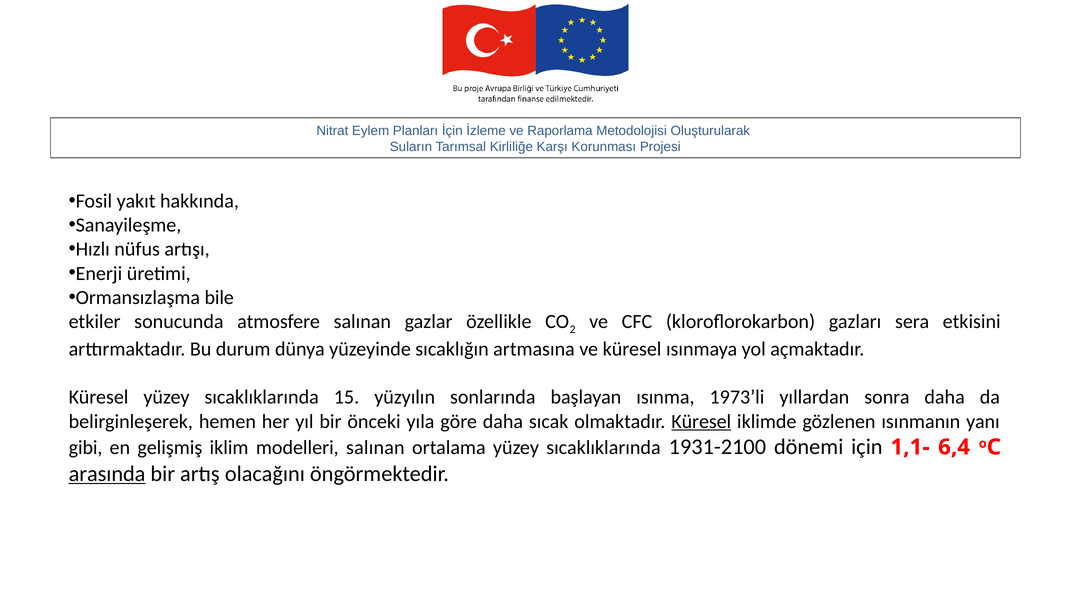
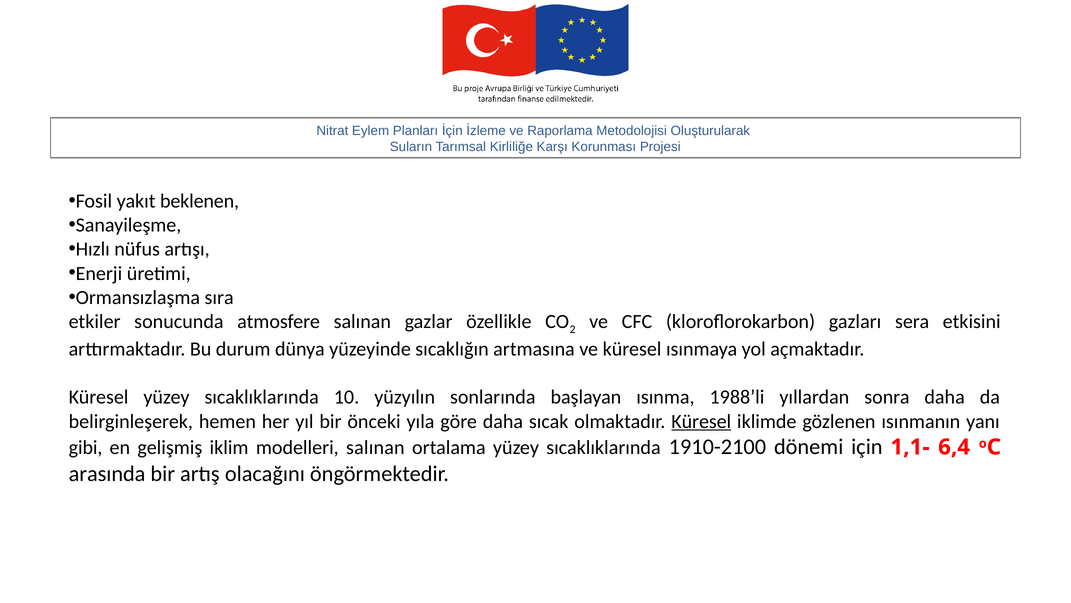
hakkında: hakkında -> beklenen
bile: bile -> sıra
15: 15 -> 10
1973’li: 1973’li -> 1988’li
1931-2100: 1931-2100 -> 1910-2100
arasında underline: present -> none
